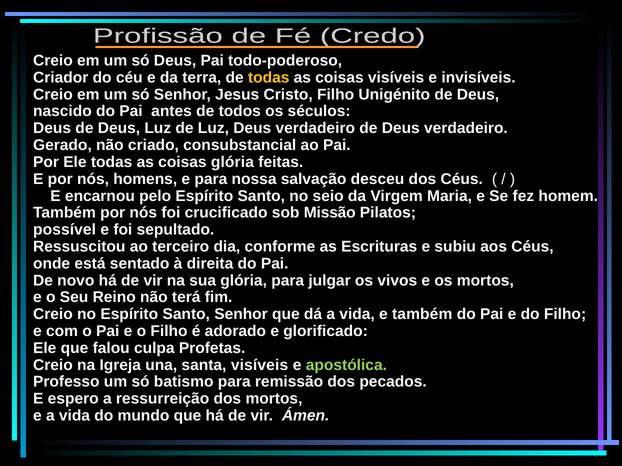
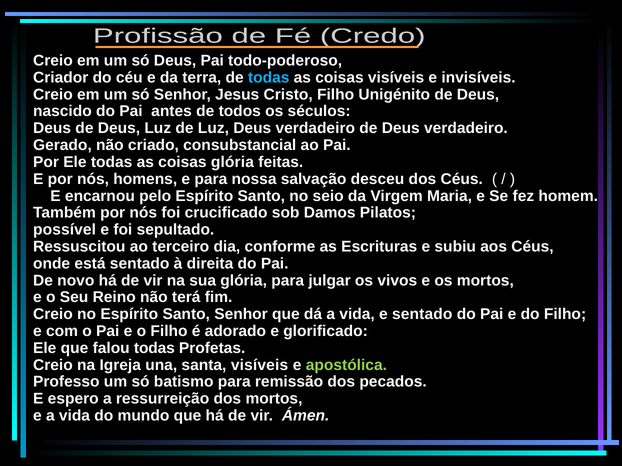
todas at (269, 78) colour: yellow -> light blue
Missão: Missão -> Damos
e também: também -> sentado
falou culpa: culpa -> todas
